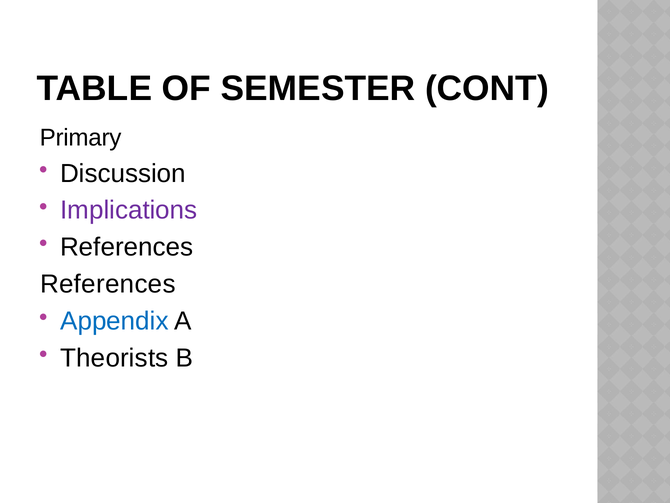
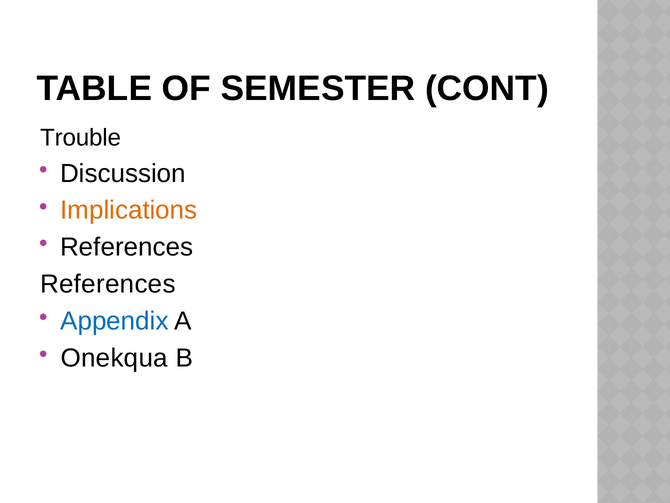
Primary: Primary -> Trouble
Implications colour: purple -> orange
Theorists: Theorists -> Onekqua
